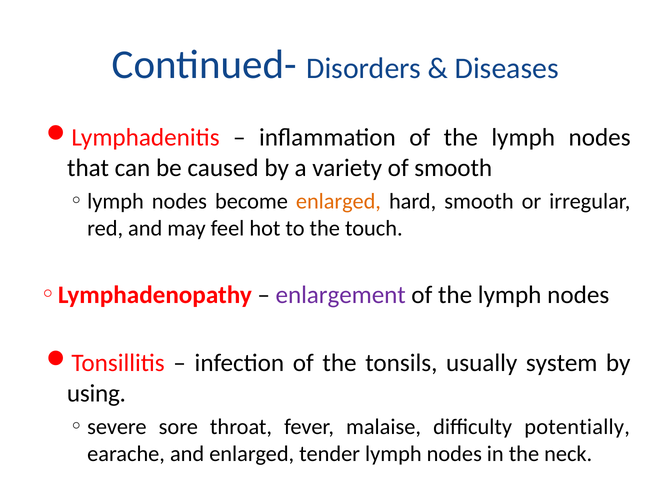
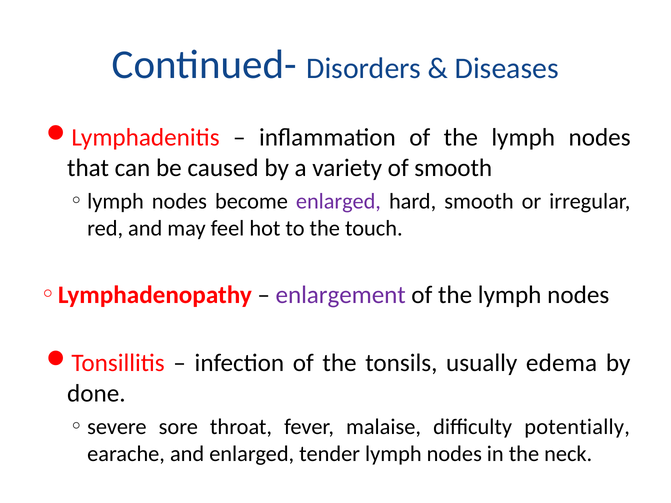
enlarged at (338, 201) colour: orange -> purple
system: system -> edema
using: using -> done
